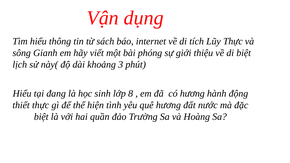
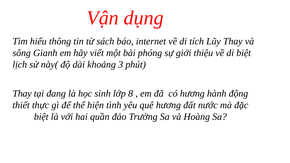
Lũy Thực: Thực -> Thay
Hiểu at (22, 94): Hiểu -> Thay
